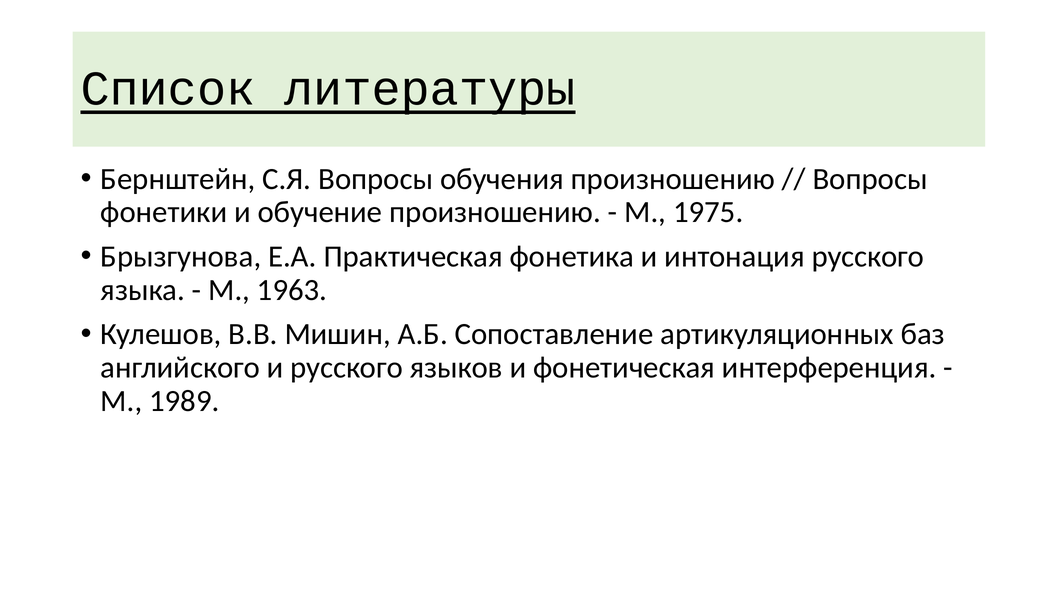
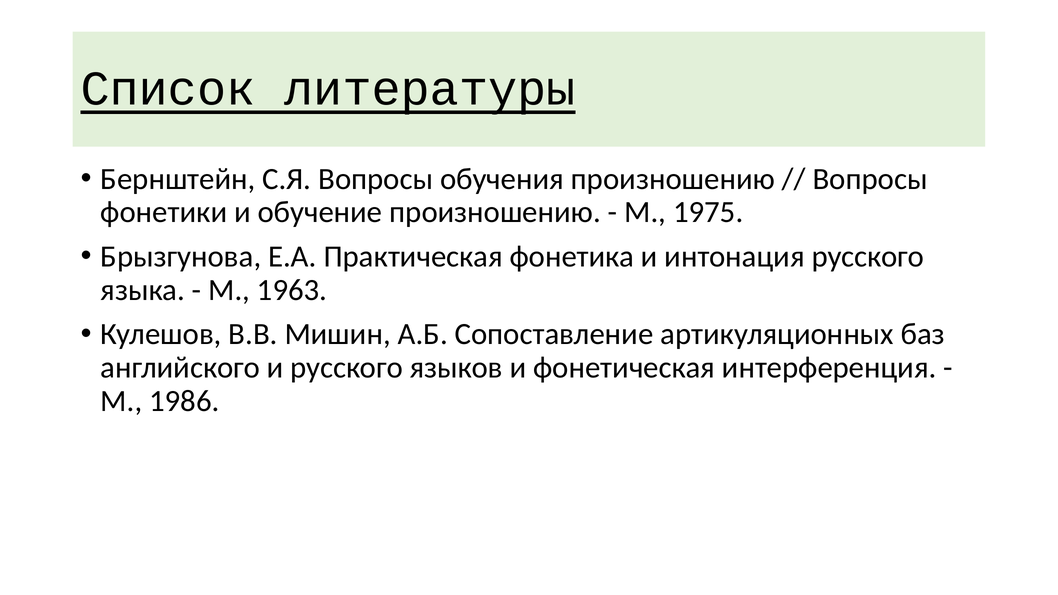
1989: 1989 -> 1986
